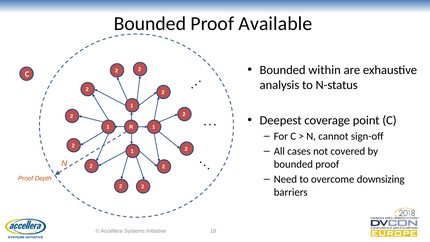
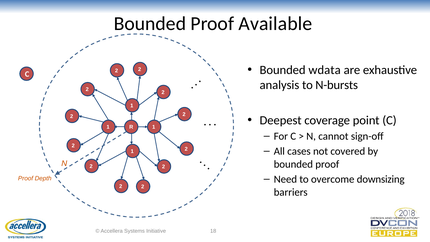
within: within -> wdata
N-status: N-status -> N-bursts
